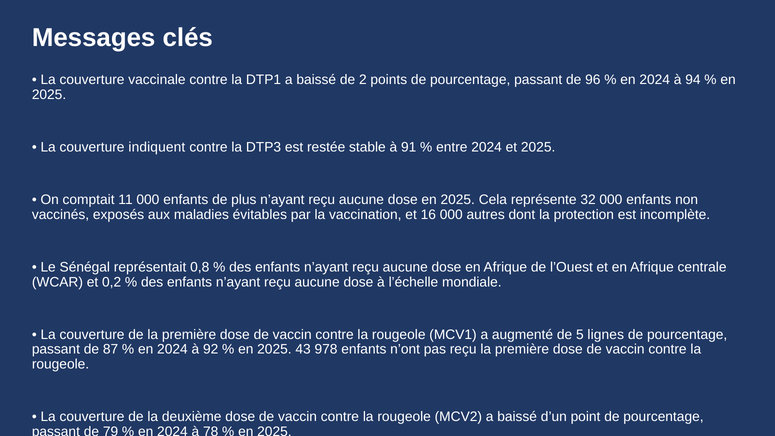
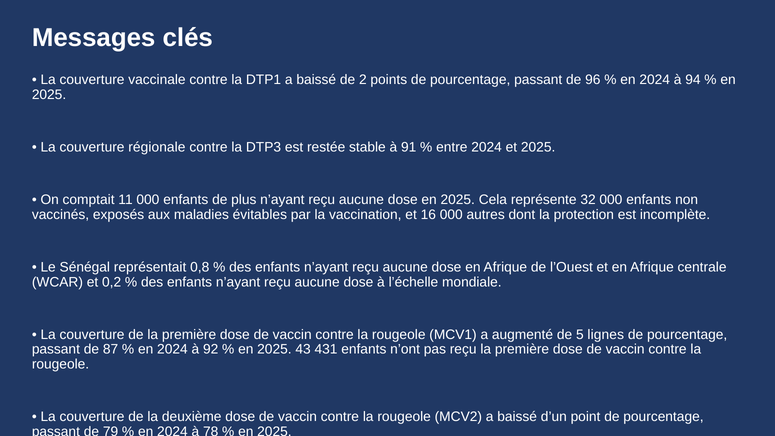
indiquent: indiquent -> régionale
978: 978 -> 431
